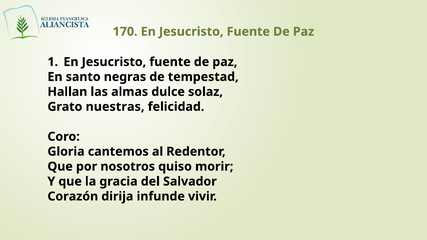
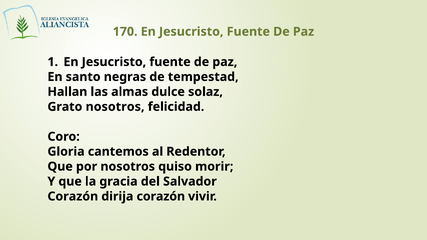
Grato nuestras: nuestras -> nosotros
dirija infunde: infunde -> corazón
